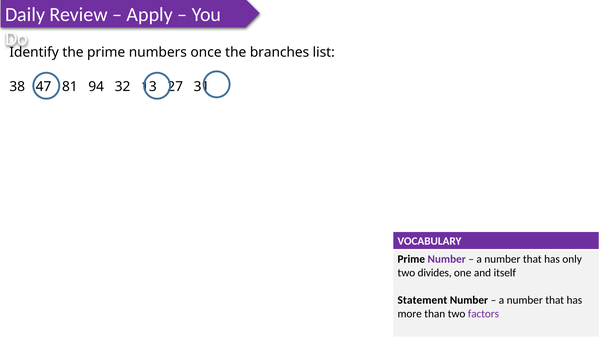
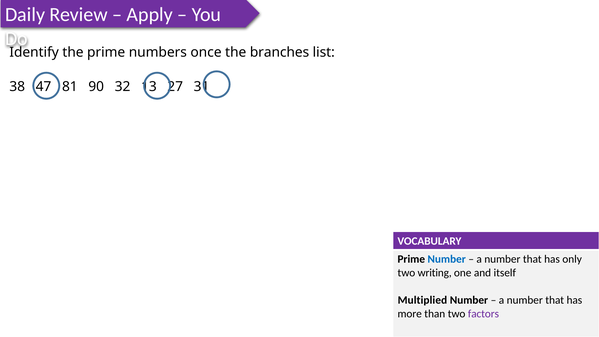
94: 94 -> 90
Number at (447, 259) colour: purple -> blue
divides: divides -> writing
Statement: Statement -> Multiplied
